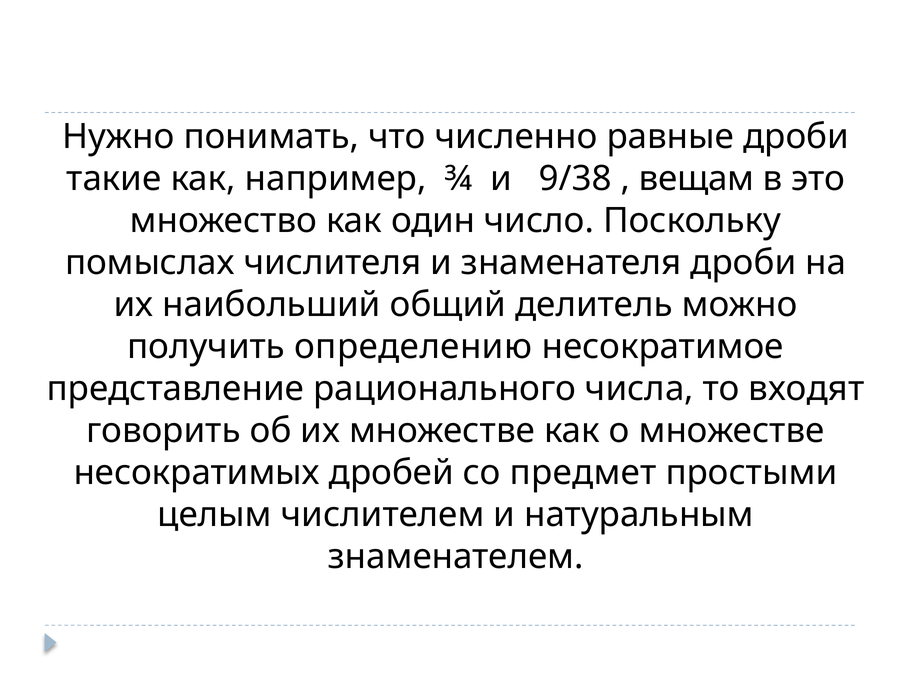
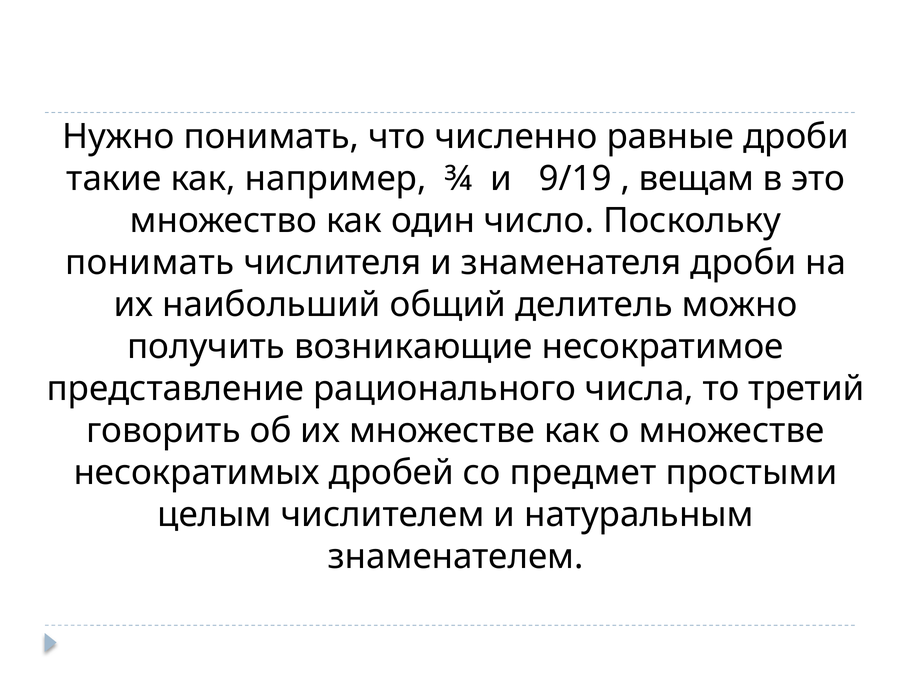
9/38: 9/38 -> 9/19
помыслах at (150, 263): помыслах -> понимать
определению: определению -> возникающие
входят: входят -> третий
